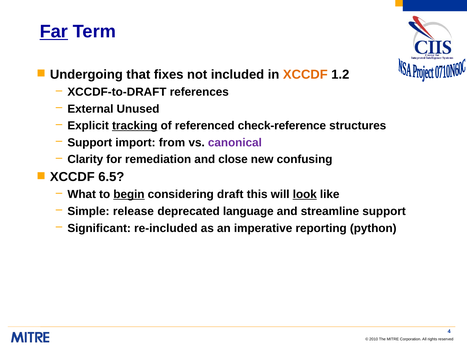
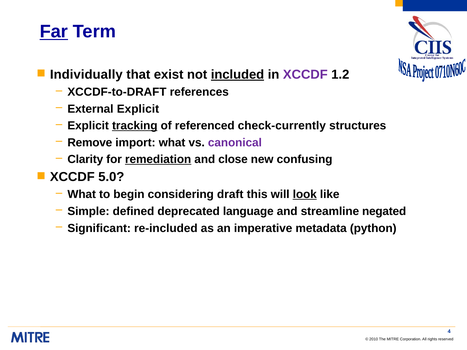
Undergoing: Undergoing -> Individually
fixes: fixes -> exist
included underline: none -> present
XCCDF at (305, 75) colour: orange -> purple
External Unused: Unused -> Explicit
check-reference: check-reference -> check-currently
Support at (90, 143): Support -> Remove
import from: from -> what
remediation underline: none -> present
6.5: 6.5 -> 5.0
begin underline: present -> none
release: release -> defined
streamline support: support -> negated
reporting: reporting -> metadata
